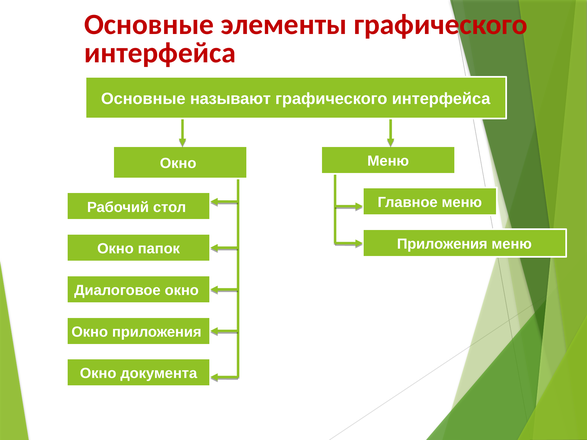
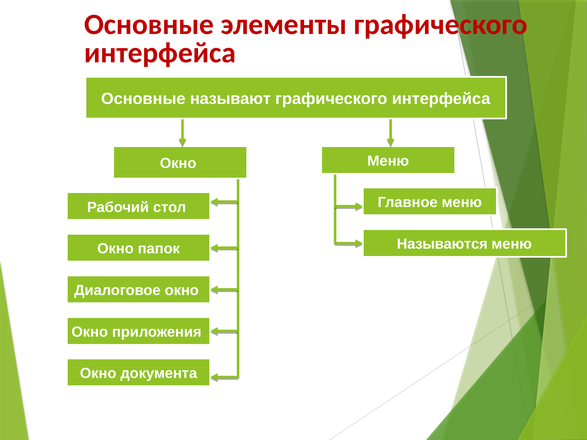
Приложения at (442, 244): Приложения -> Называются
